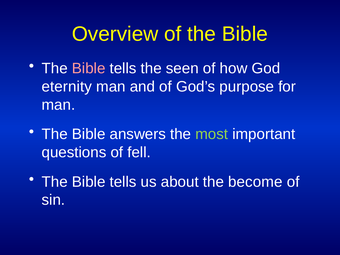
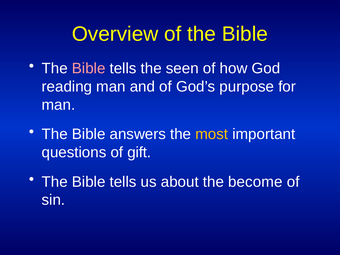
eternity: eternity -> reading
most colour: light green -> yellow
fell: fell -> gift
